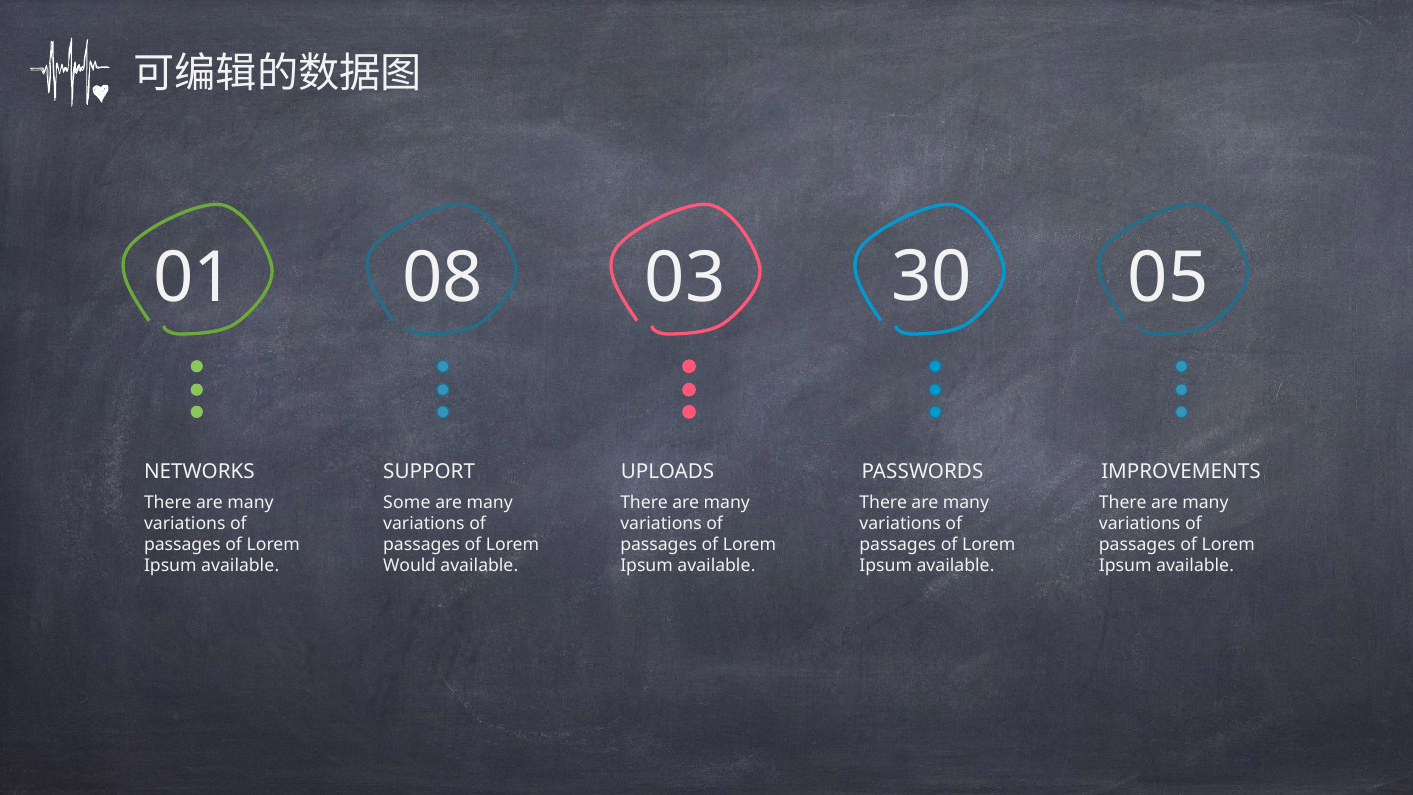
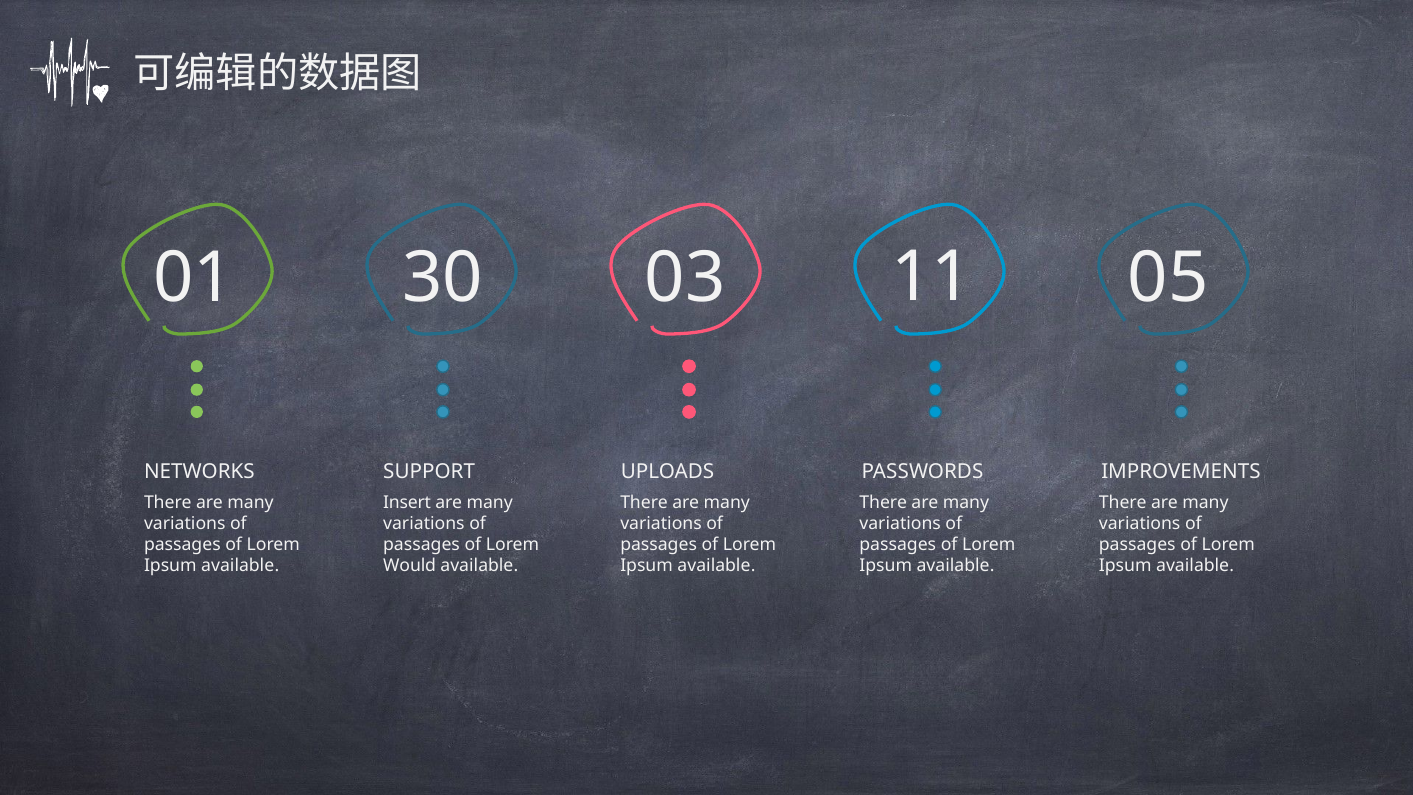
08: 08 -> 30
30: 30 -> 11
Some: Some -> Insert
